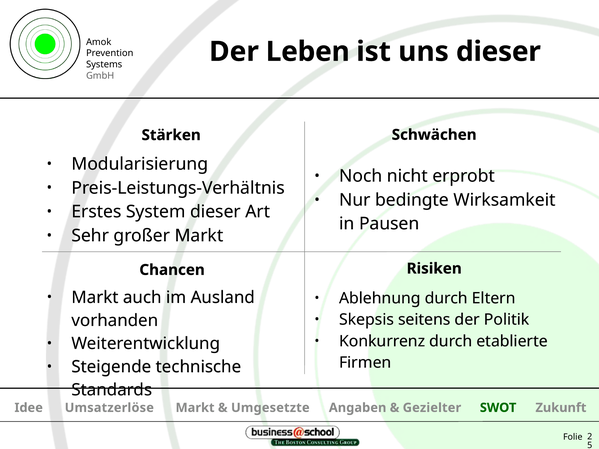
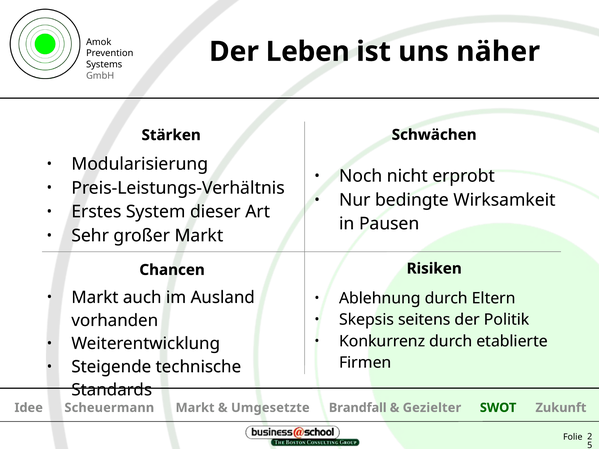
uns dieser: dieser -> näher
Umsatzerlöse: Umsatzerlöse -> Scheuermann
Angaben: Angaben -> Brandfall
